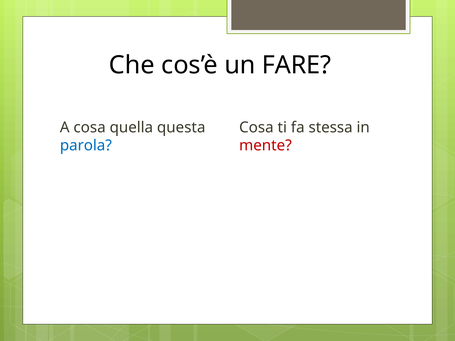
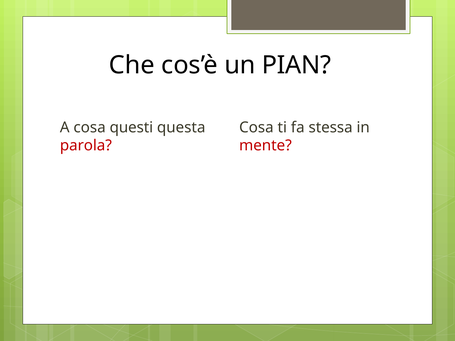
FARE: FARE -> PIAN
quella: quella -> questi
parola colour: blue -> red
